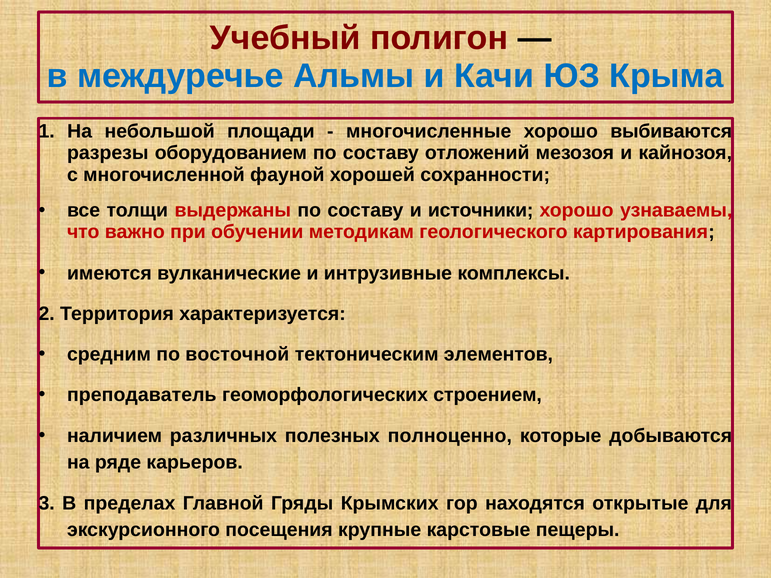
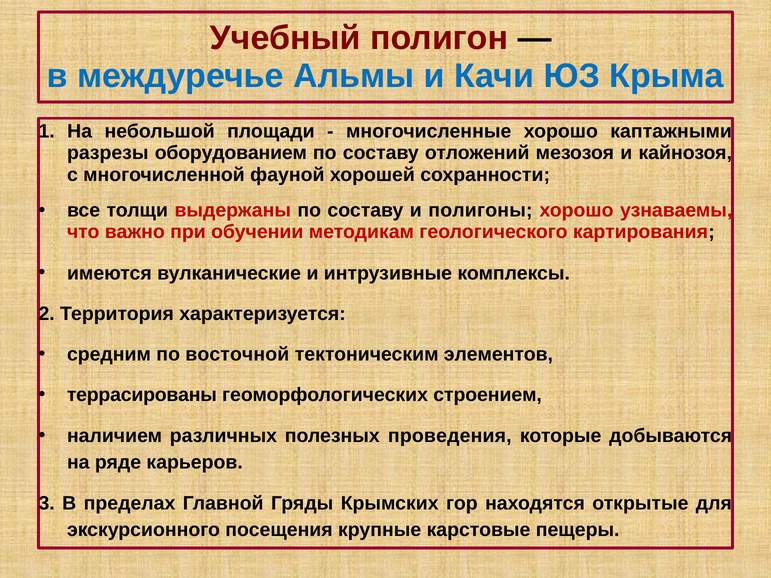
выбиваются: выбиваются -> каптажными
источники: источники -> полигоны
преподаватель: преподаватель -> террасированы
полноценно: полноценно -> проведения
